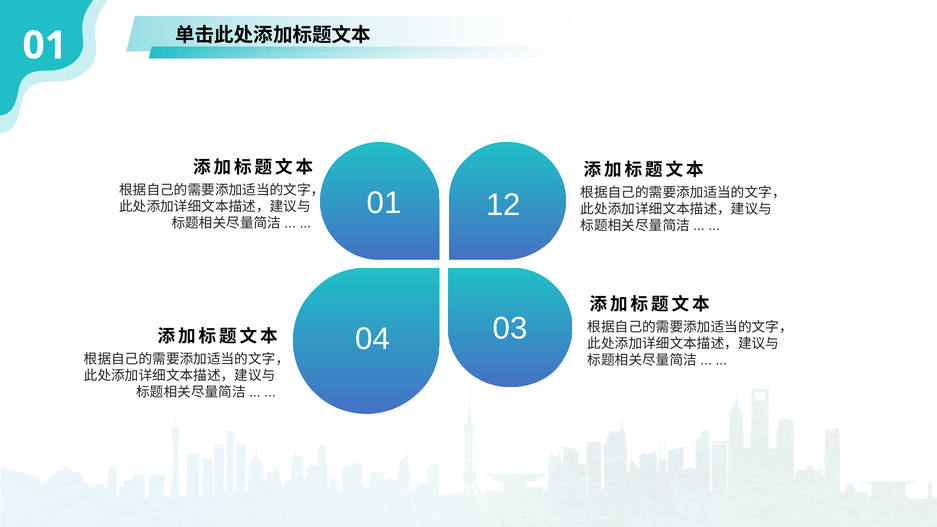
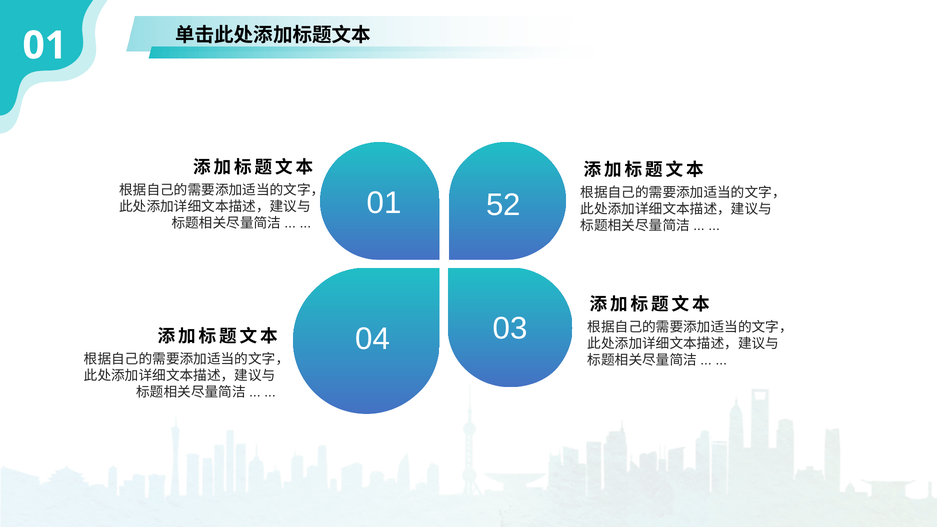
12: 12 -> 52
